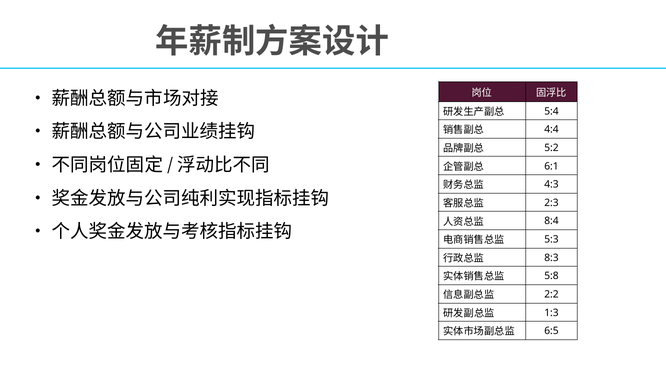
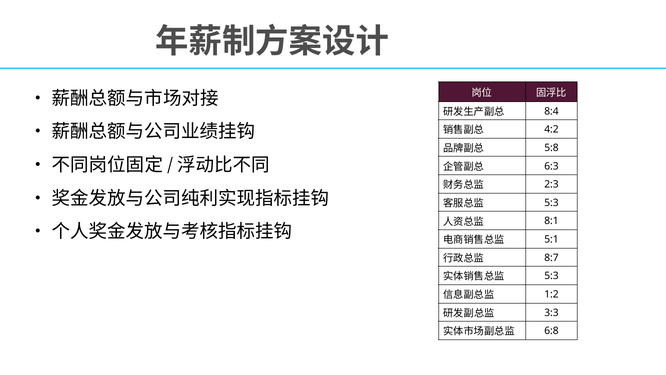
5:4: 5:4 -> 8:4
4:4: 4:4 -> 4:2
5:2: 5:2 -> 5:8
6:1: 6:1 -> 6:3
4:3: 4:3 -> 2:3
2:3 at (551, 203): 2:3 -> 5:3
8:4: 8:4 -> 8:1
5:3: 5:3 -> 5:1
8:3: 8:3 -> 8:7
5:8 at (551, 276): 5:8 -> 5:3
2:2: 2:2 -> 1:2
1:3: 1:3 -> 3:3
6:5: 6:5 -> 6:8
